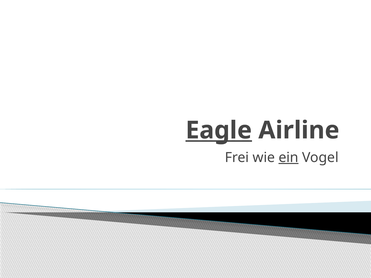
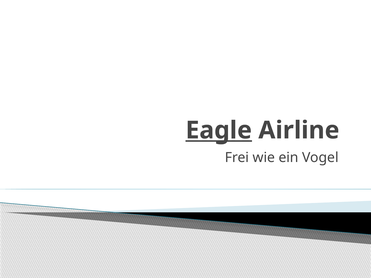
ein underline: present -> none
